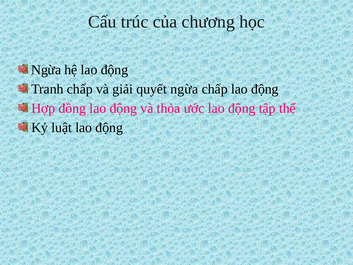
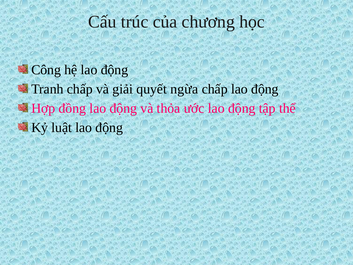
Ngừa at (46, 70): Ngừa -> Công
